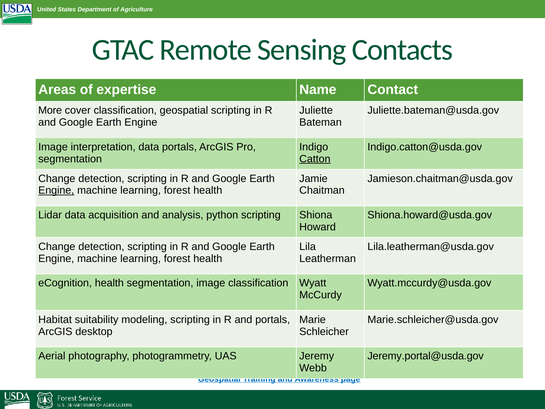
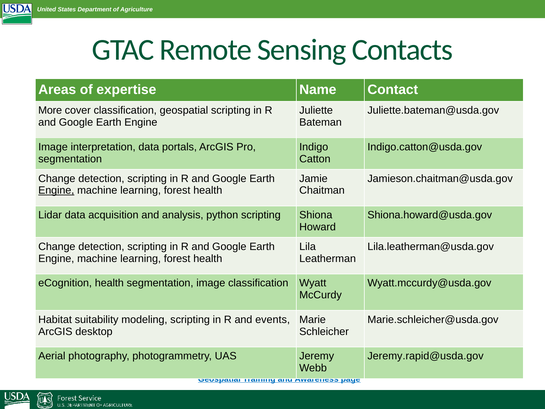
Catton underline: present -> none
and portals: portals -> events
Jeremy.portal@usda.gov: Jeremy.portal@usda.gov -> Jeremy.rapid@usda.gov
